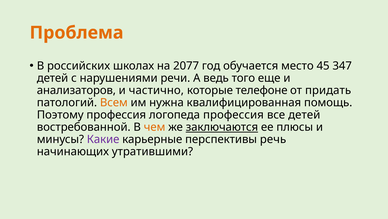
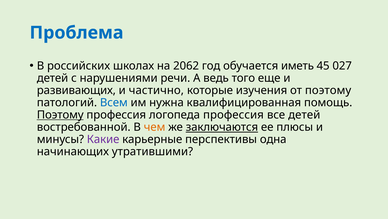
Проблема colour: orange -> blue
2077: 2077 -> 2062
место: место -> иметь
347: 347 -> 027
анализаторов: анализаторов -> развивающих
телефоне: телефоне -> изучения
от придать: придать -> поэтому
Всем colour: orange -> blue
Поэтому at (60, 114) underline: none -> present
речь: речь -> одна
